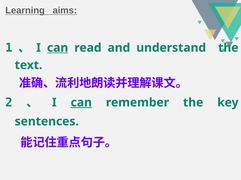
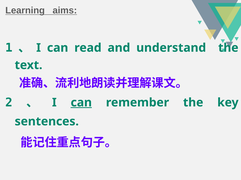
can at (58, 48) underline: present -> none
